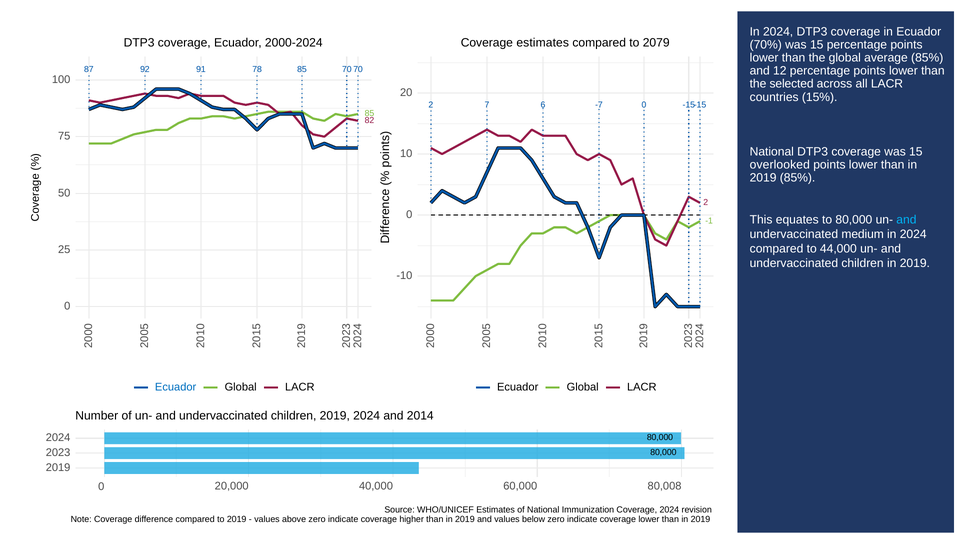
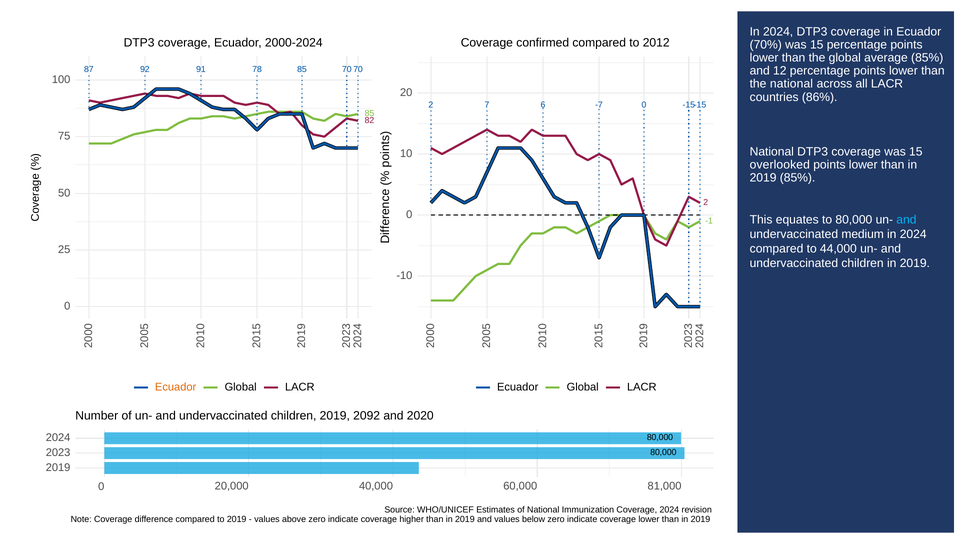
Coverage estimates: estimates -> confirmed
2079: 2079 -> 2012
the selected: selected -> national
15%: 15% -> 86%
Ecuador at (176, 386) colour: blue -> orange
2019 2024: 2024 -> 2092
2014: 2014 -> 2020
80,008: 80,008 -> 81,000
